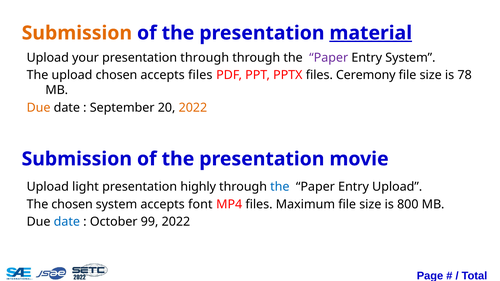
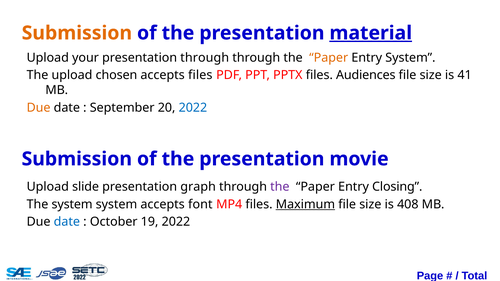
Paper at (329, 58) colour: purple -> orange
Ceremony: Ceremony -> Audiences
78: 78 -> 41
2022 at (193, 108) colour: orange -> blue
light: light -> slide
highly: highly -> graph
the at (280, 187) colour: blue -> purple
Entry Upload: Upload -> Closing
The chosen: chosen -> system
Maximum underline: none -> present
800: 800 -> 408
99: 99 -> 19
